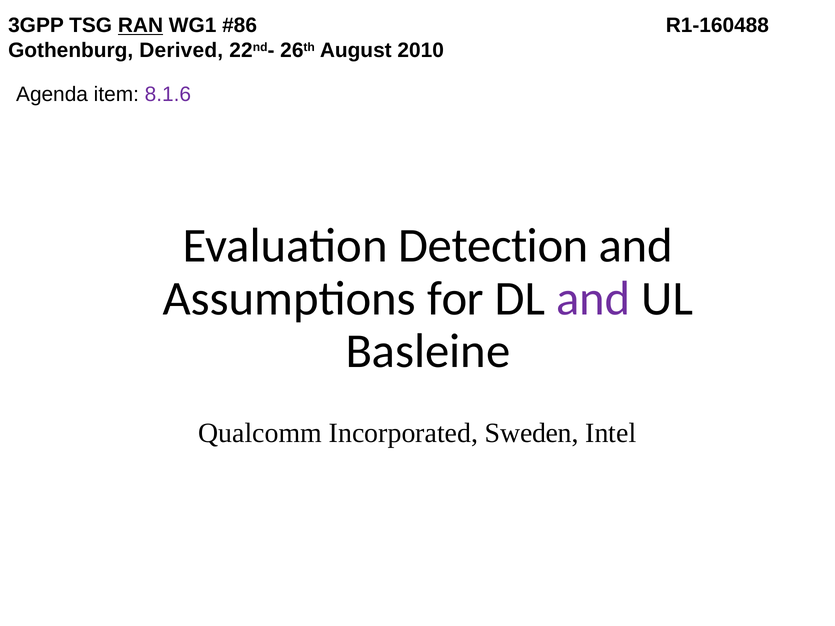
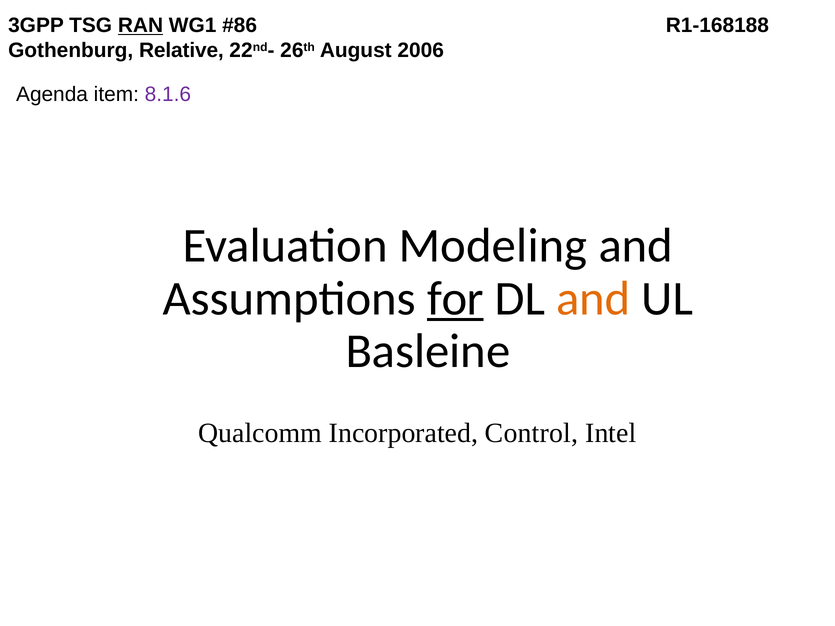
R1-160488: R1-160488 -> R1-168188
Derived: Derived -> Relative
2010: 2010 -> 2006
Detection: Detection -> Modeling
for underline: none -> present
and at (593, 299) colour: purple -> orange
Sweden: Sweden -> Control
